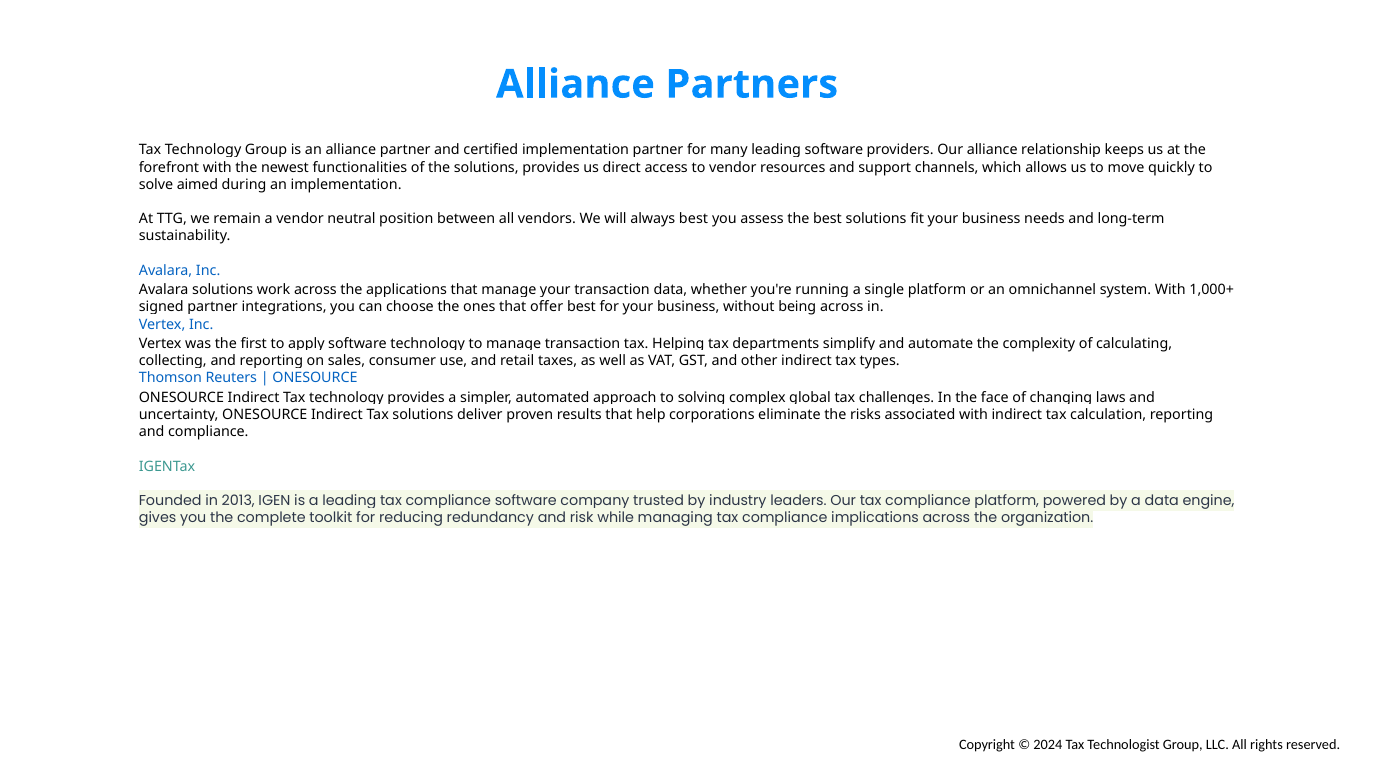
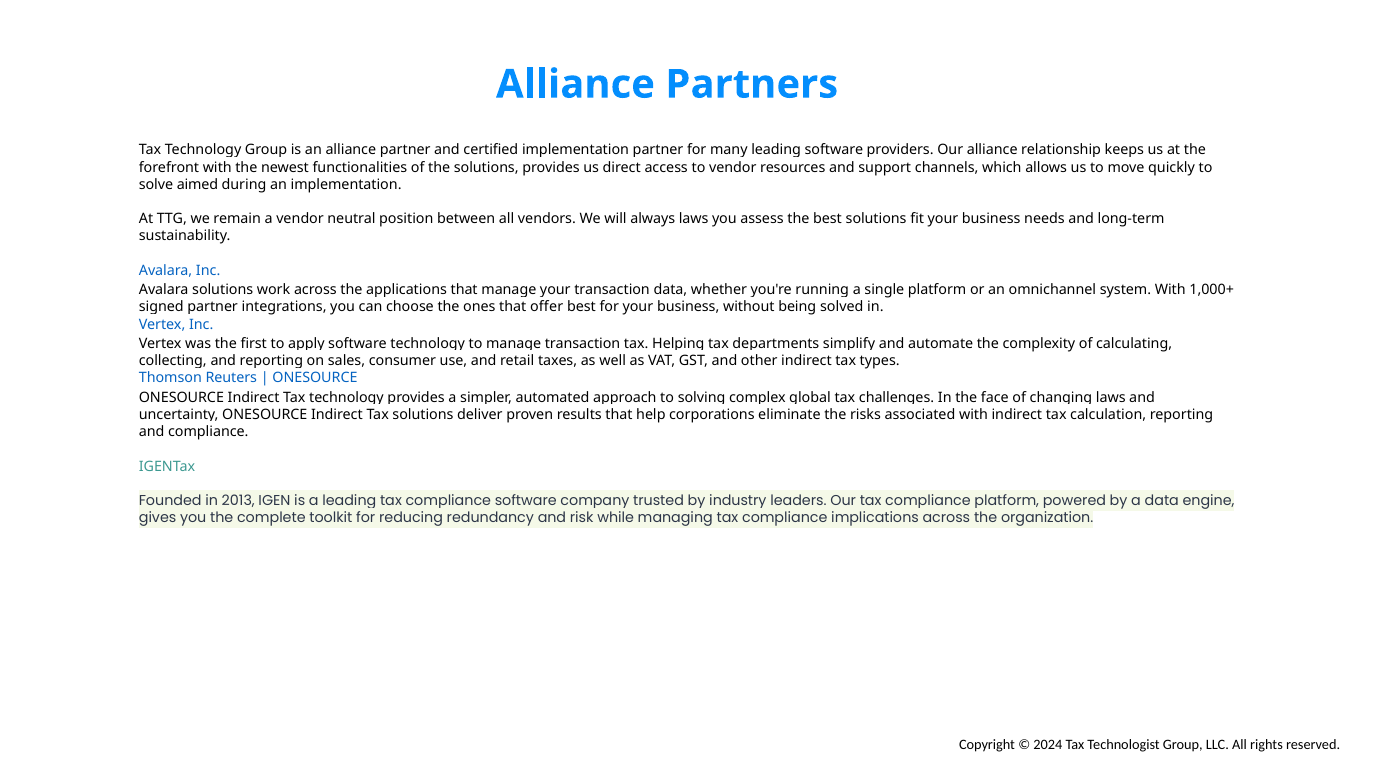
always best: best -> laws
being across: across -> solved
